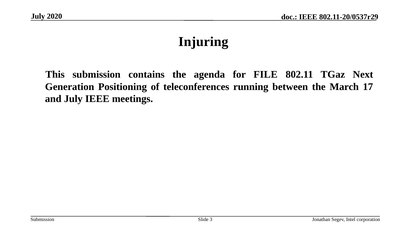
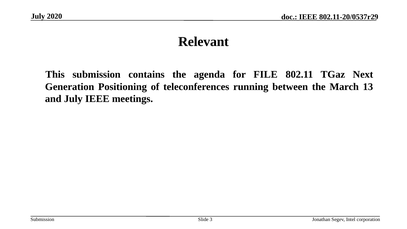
Injuring: Injuring -> Relevant
17: 17 -> 13
